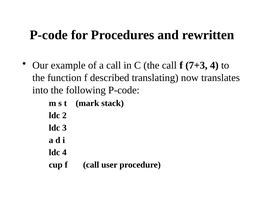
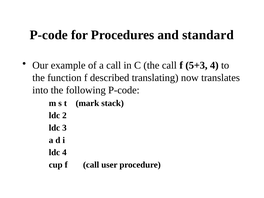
rewritten: rewritten -> standard
7+3: 7+3 -> 5+3
